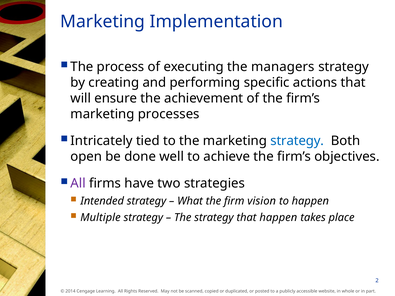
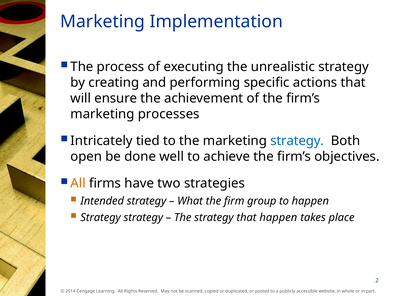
managers: managers -> unrealistic
All at (78, 184) colour: purple -> orange
vision: vision -> group
Multiple at (100, 218): Multiple -> Strategy
